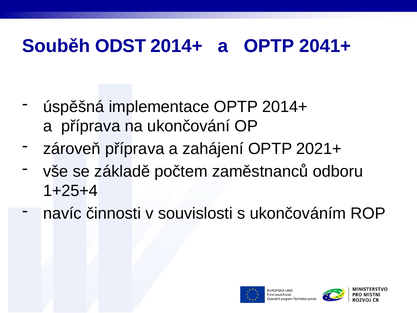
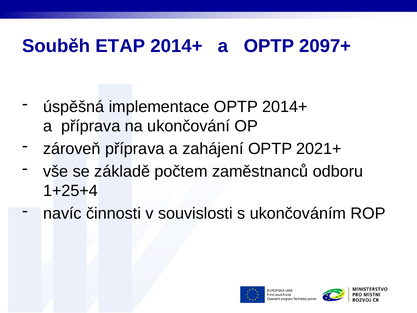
ODST: ODST -> ETAP
2041+: 2041+ -> 2097+
